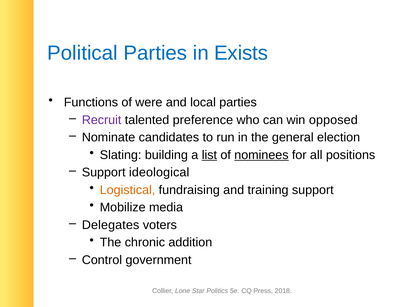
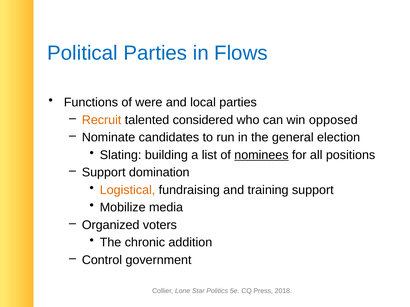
Exists: Exists -> Flows
Recruit colour: purple -> orange
preference: preference -> considered
list underline: present -> none
ideological: ideological -> domination
Delegates: Delegates -> Organized
